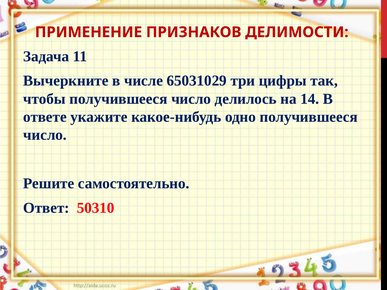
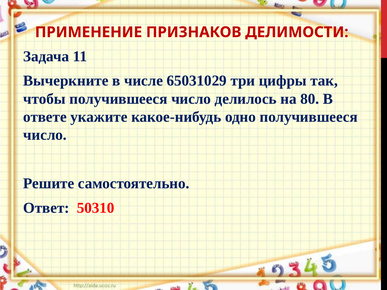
14: 14 -> 80
